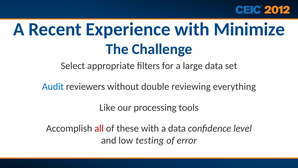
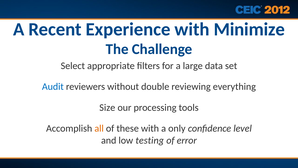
Like: Like -> Size
all colour: red -> orange
a data: data -> only
